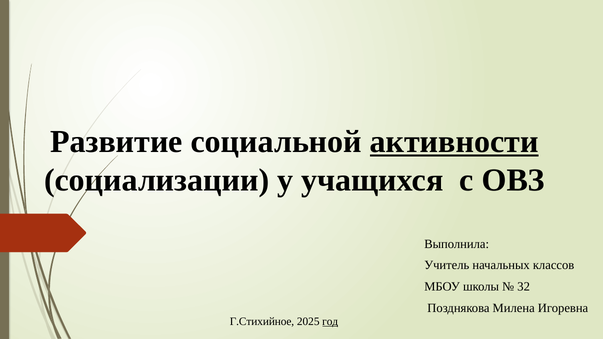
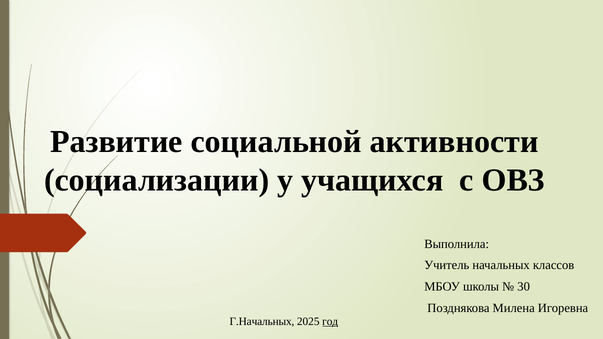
активности underline: present -> none
32: 32 -> 30
Г.Стихийное: Г.Стихийное -> Г.Начальных
